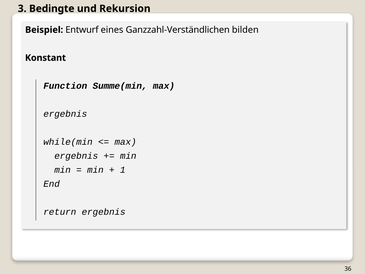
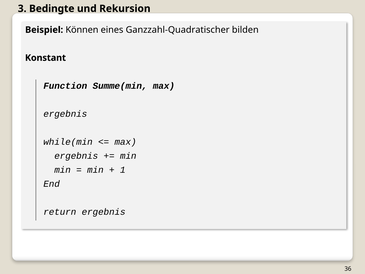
Entwurf: Entwurf -> Können
Ganzzahl-Verständlichen: Ganzzahl-Verständlichen -> Ganzzahl-Quadratischer
